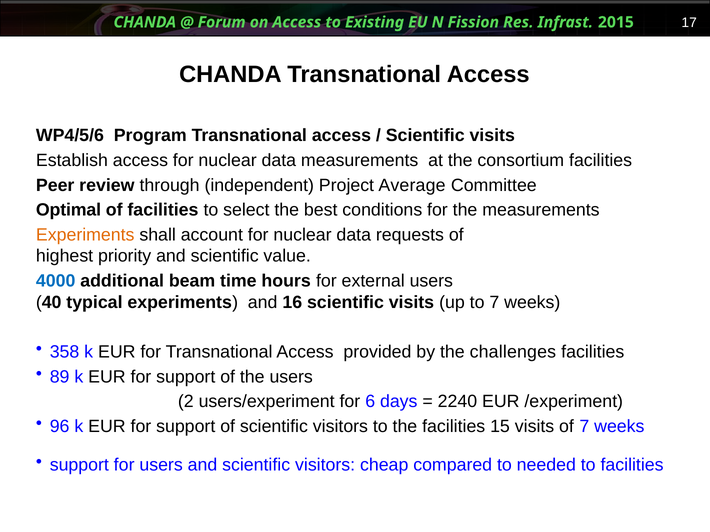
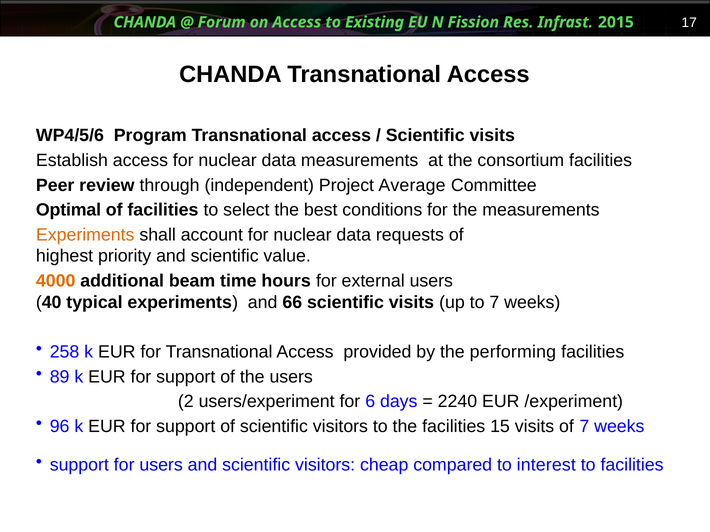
4000 colour: blue -> orange
16: 16 -> 66
358: 358 -> 258
challenges: challenges -> performing
needed: needed -> interest
